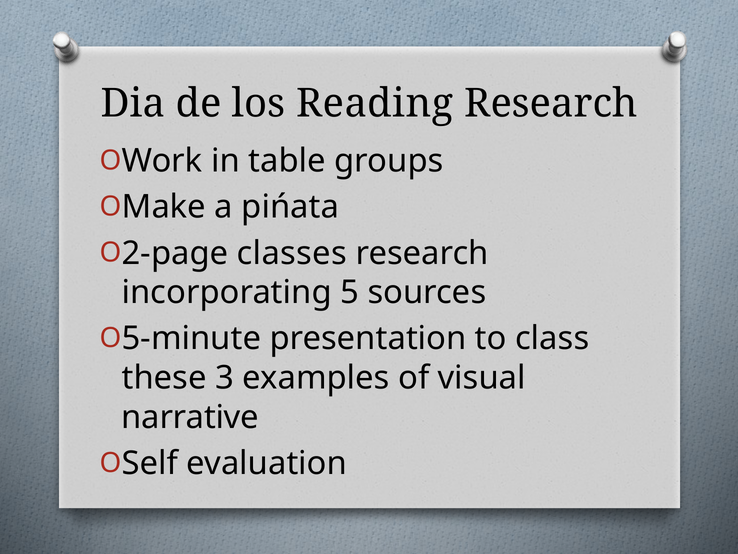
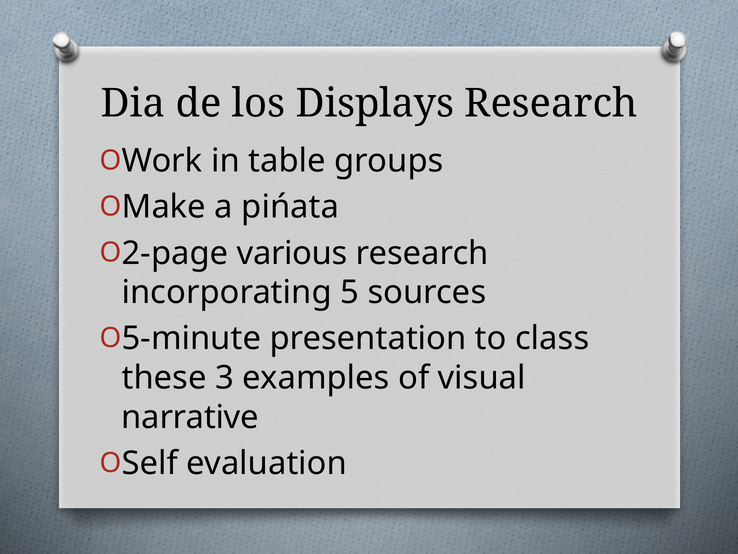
Reading: Reading -> Displays
classes: classes -> various
